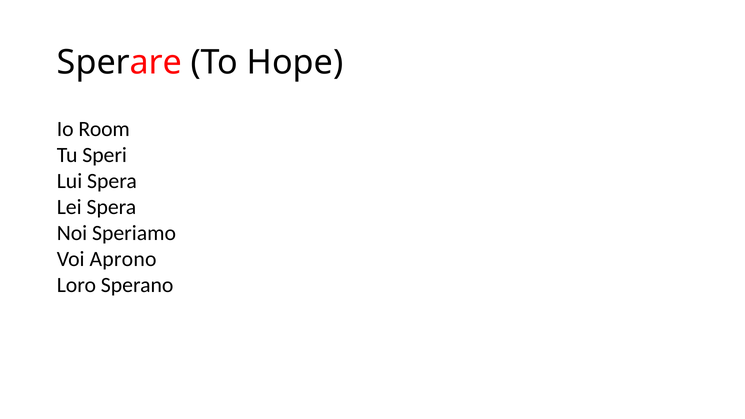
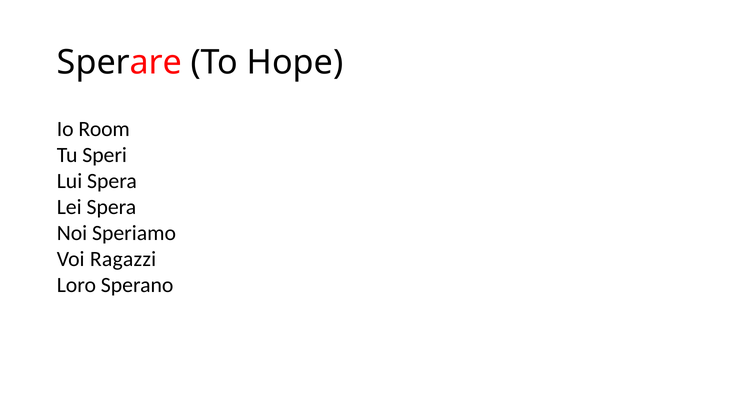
Aprono: Aprono -> Ragazzi
